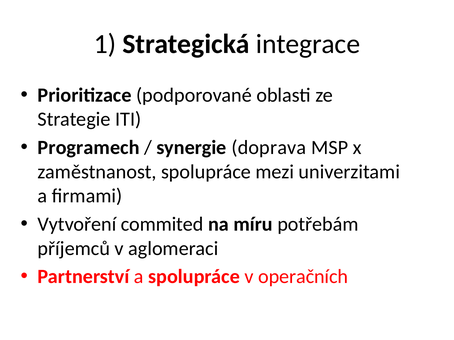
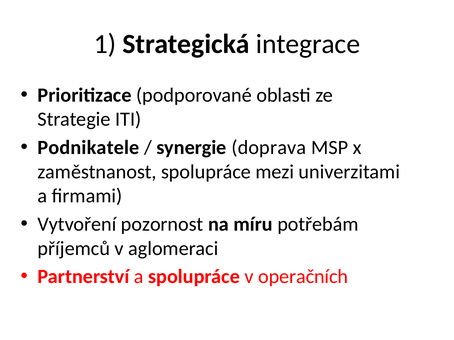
Programech: Programech -> Podnikatele
commited: commited -> pozornost
